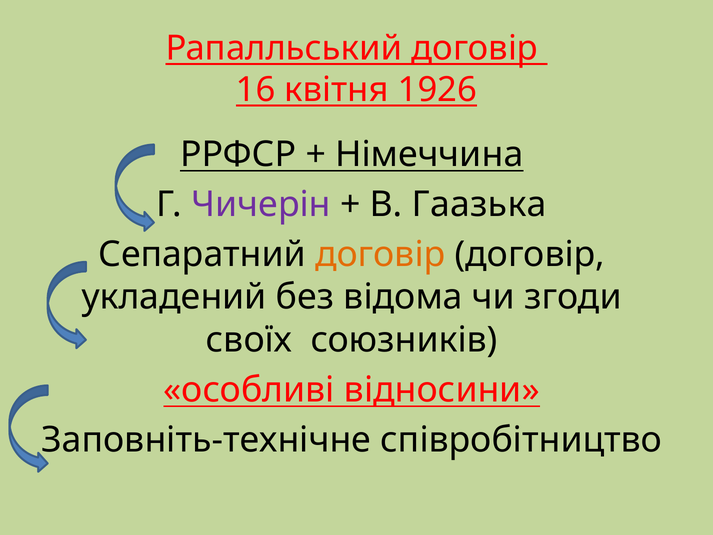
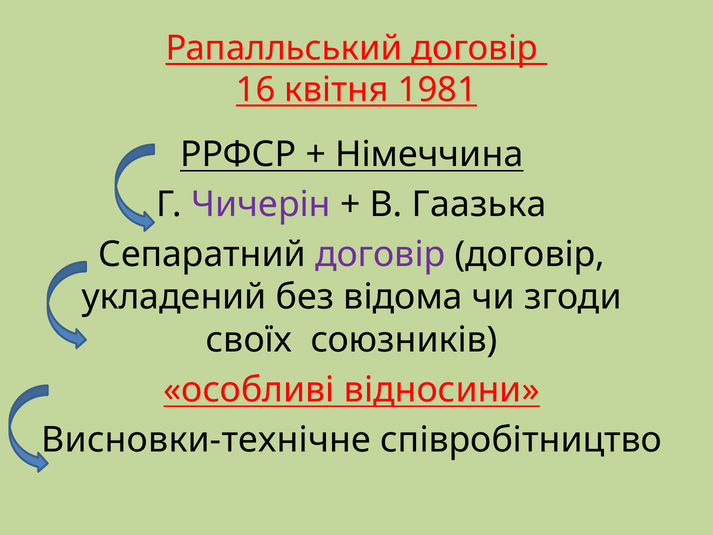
1926: 1926 -> 1981
договір at (380, 254) colour: orange -> purple
Заповніть-технічне: Заповніть-технічне -> Висновки-технічне
